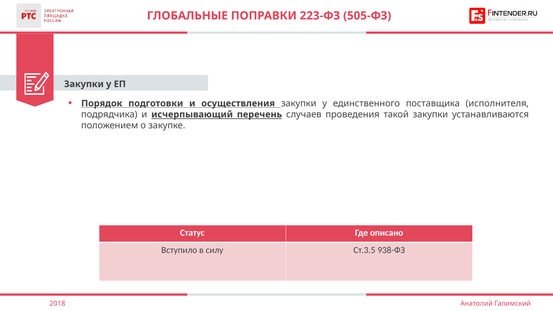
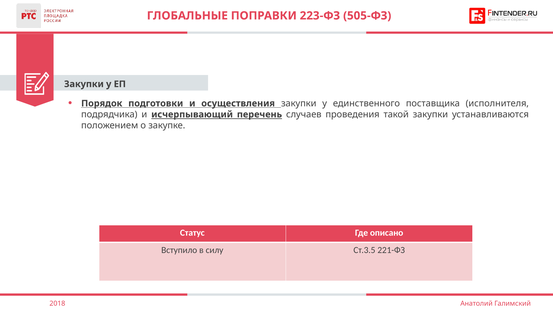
938-ФЗ: 938-ФЗ -> 221-ФЗ
